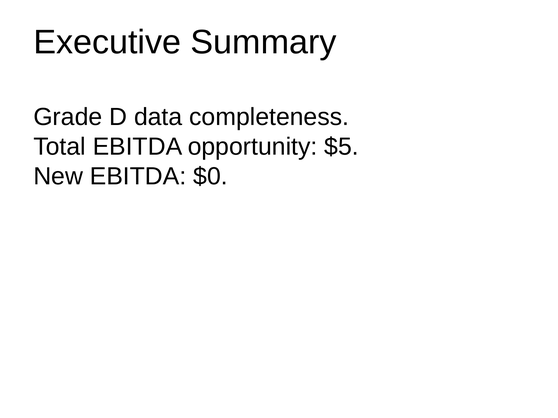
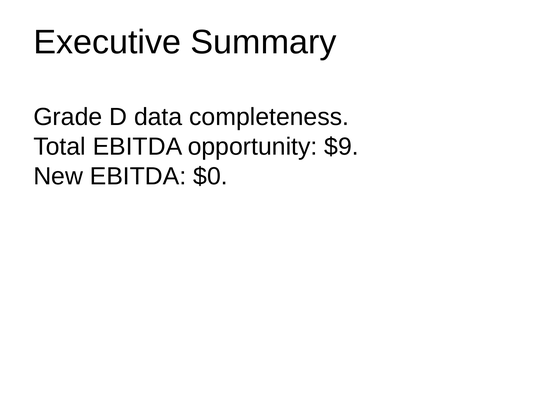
$5: $5 -> $9
